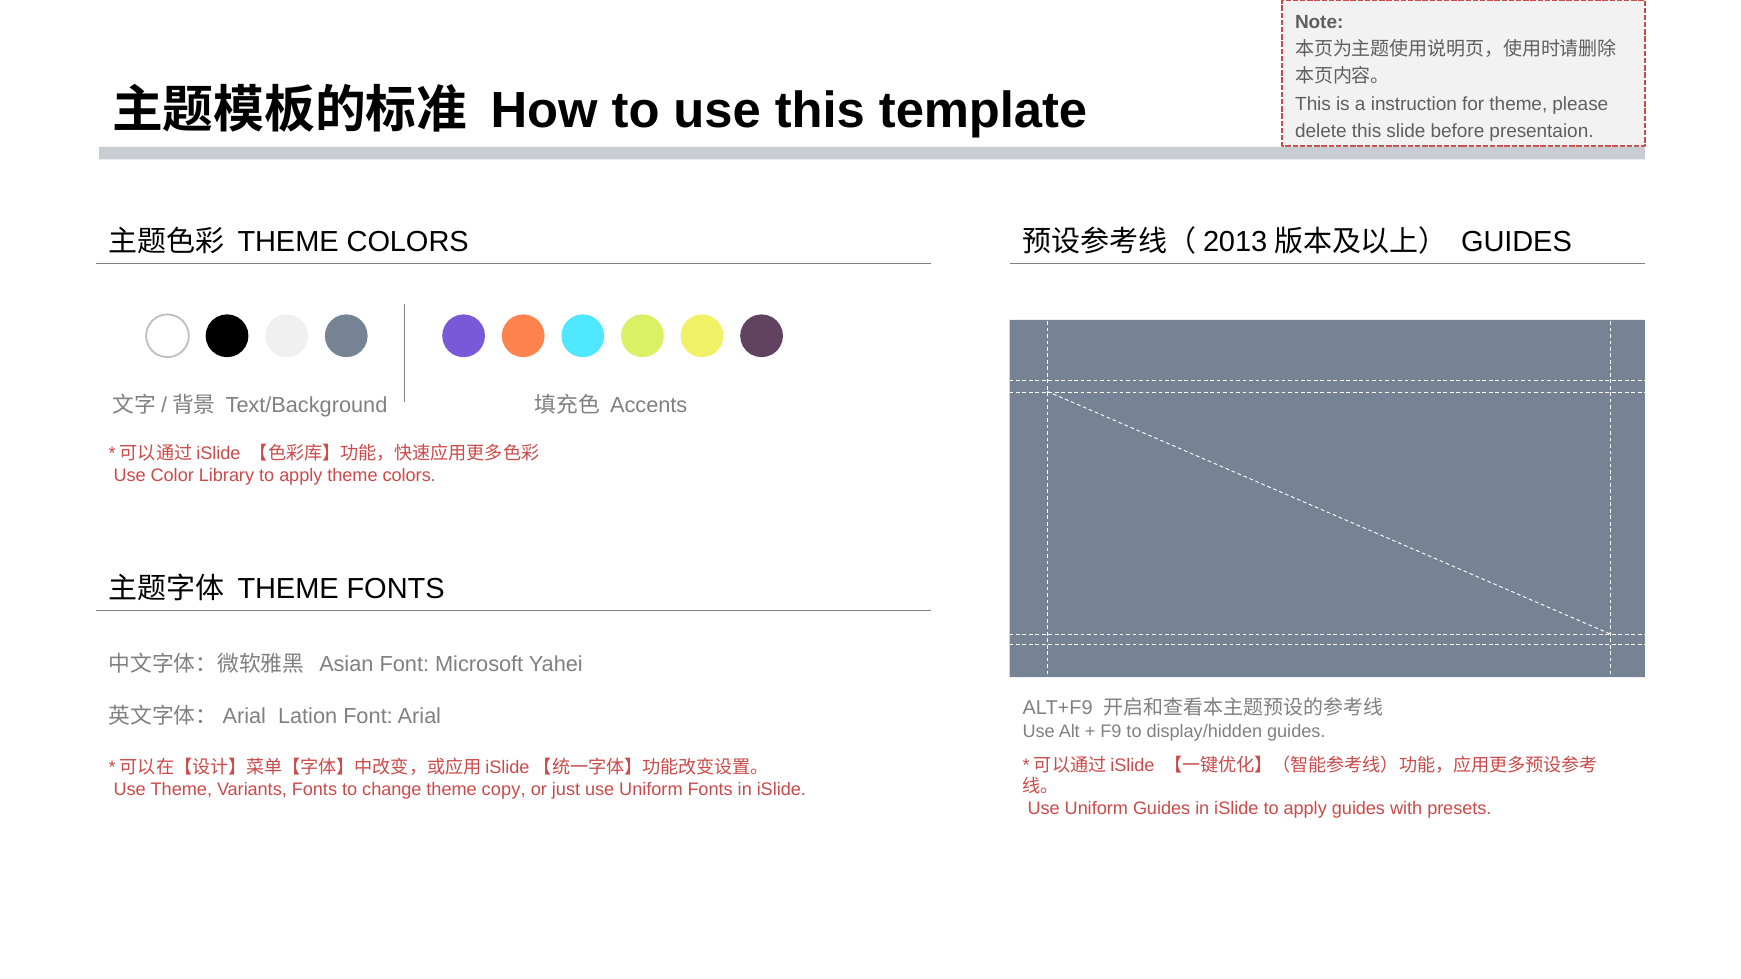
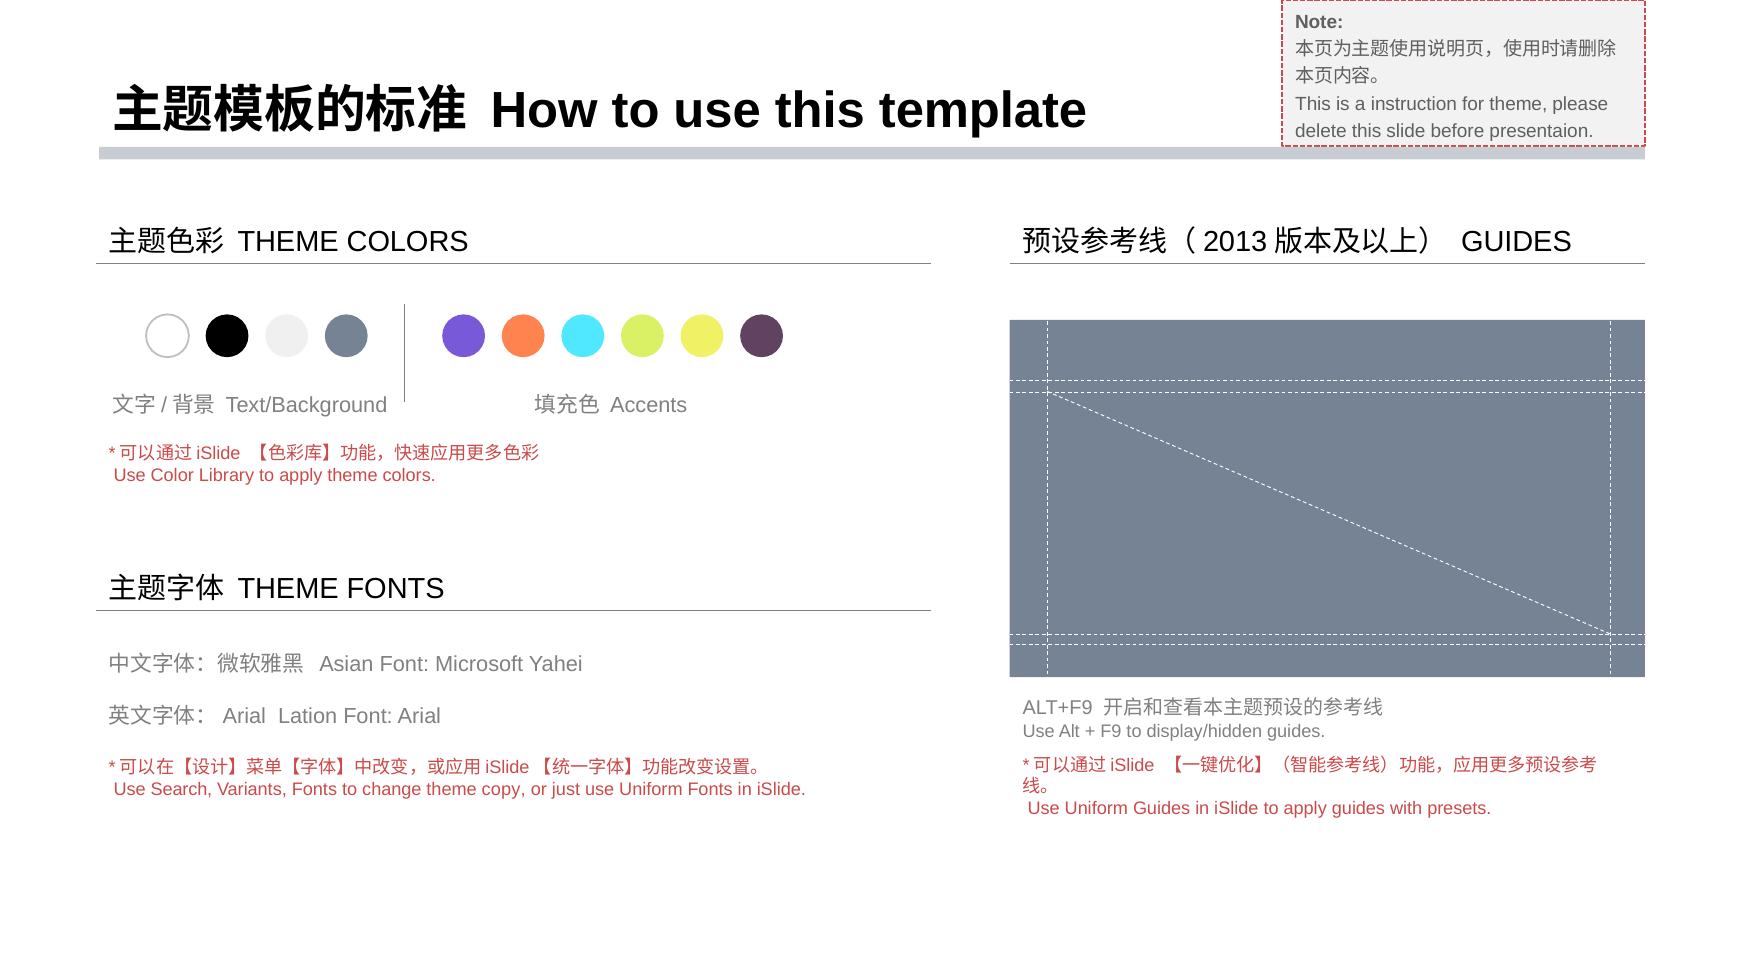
Use Theme: Theme -> Search
